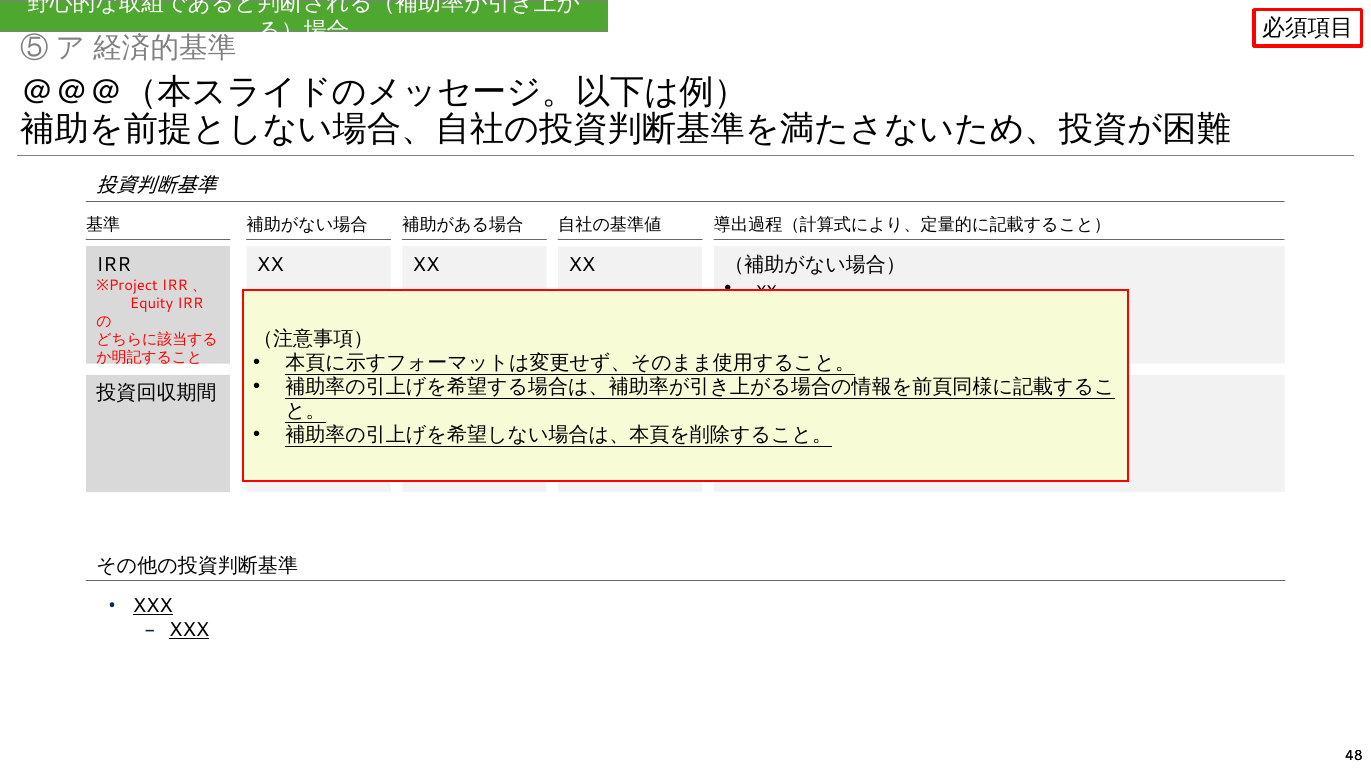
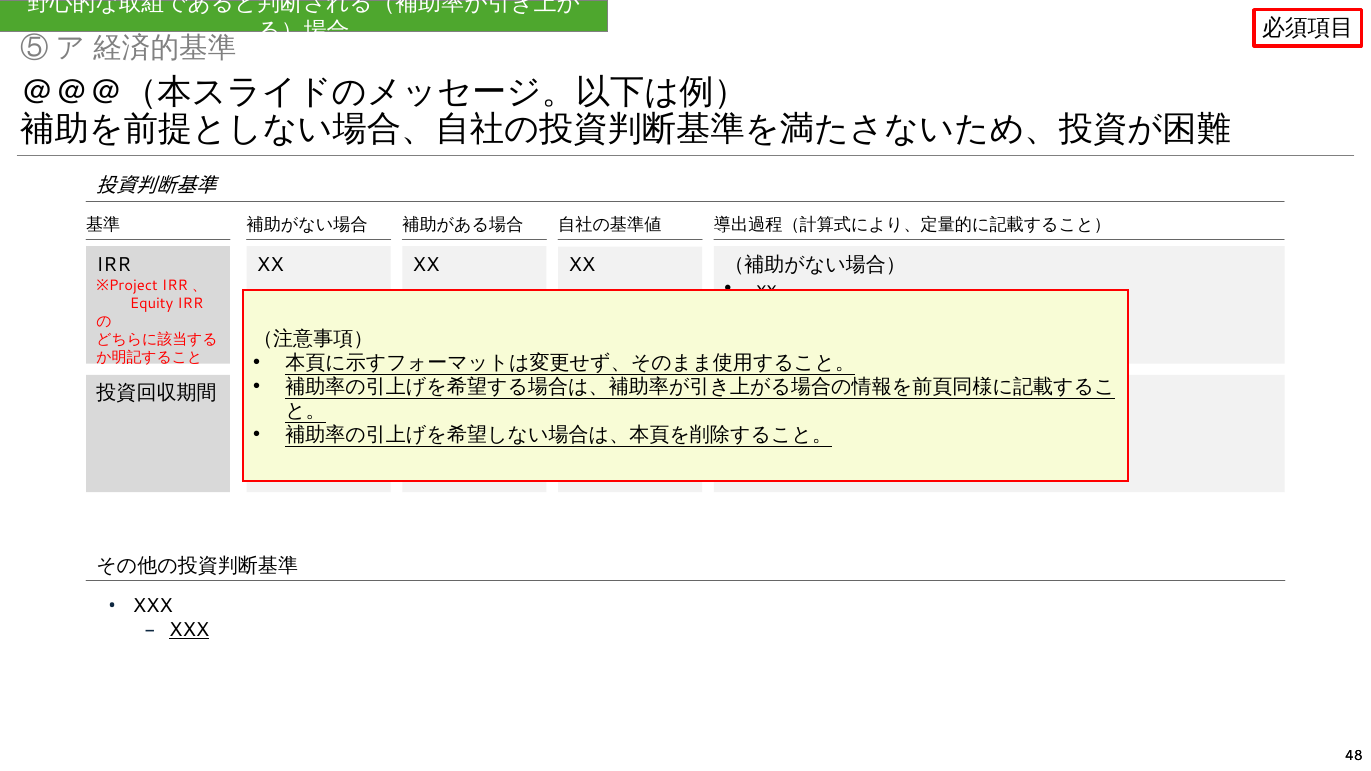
XXX at (153, 606) underline: present -> none
